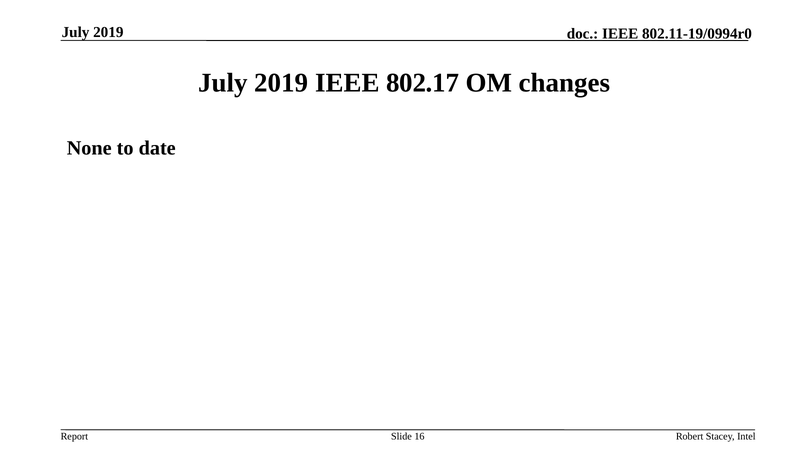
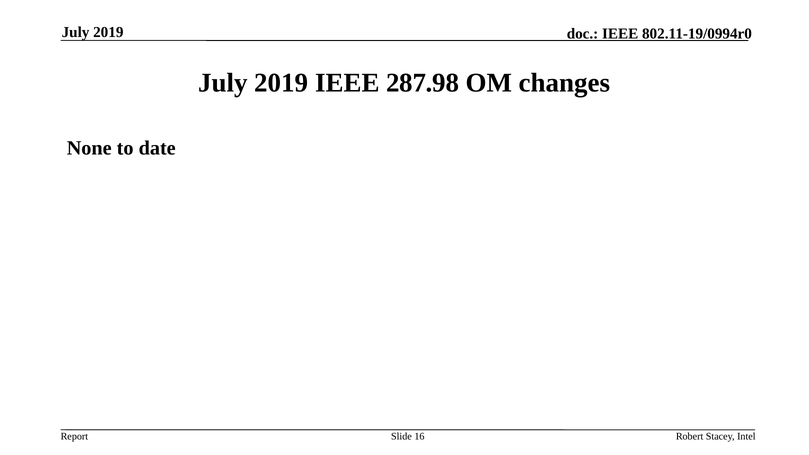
802.17: 802.17 -> 287.98
